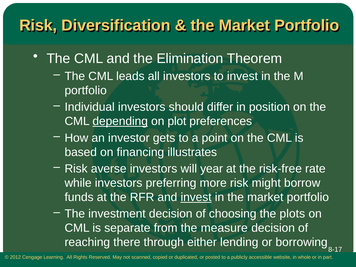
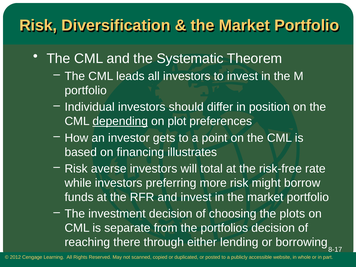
Elimination: Elimination -> Systematic
year: year -> total
invest at (196, 197) underline: present -> none
measure: measure -> portfolios
